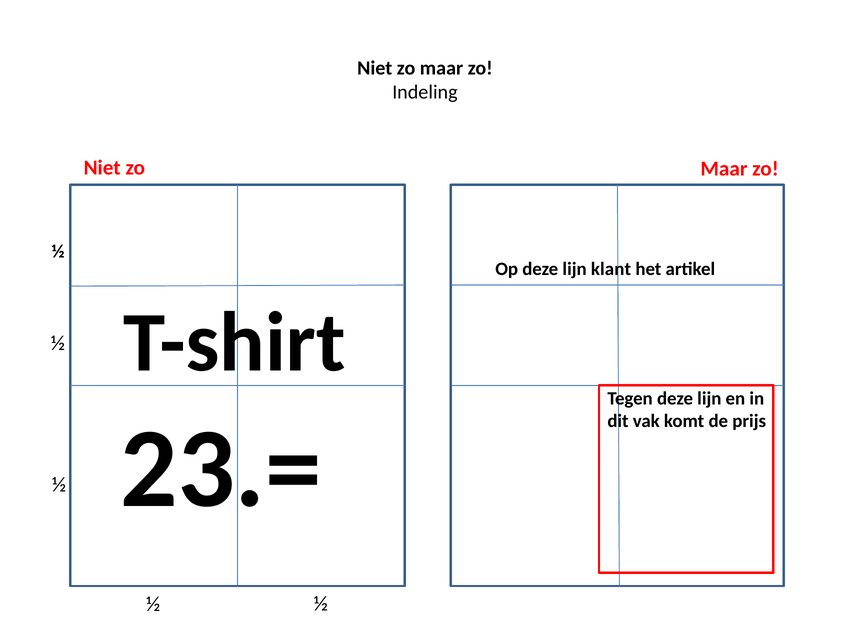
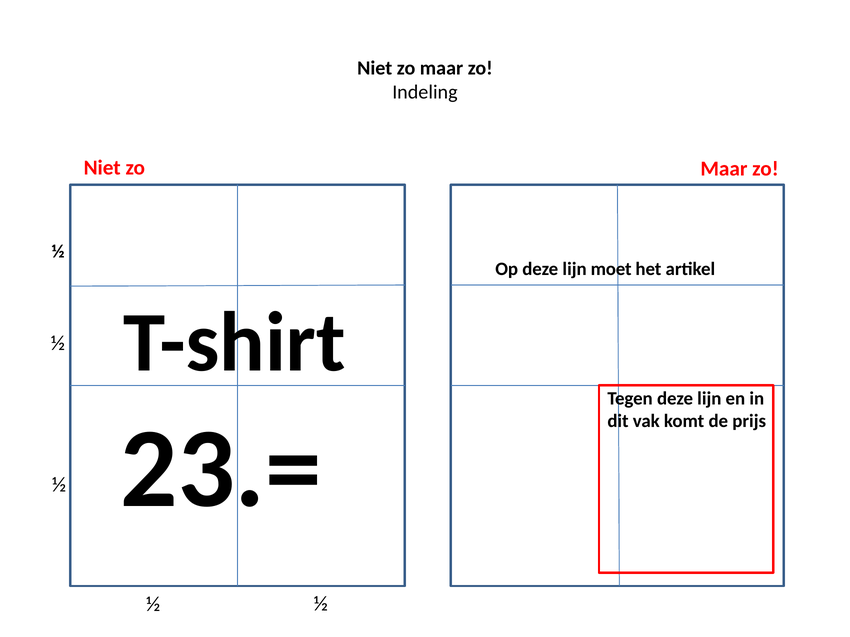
klant: klant -> moet
